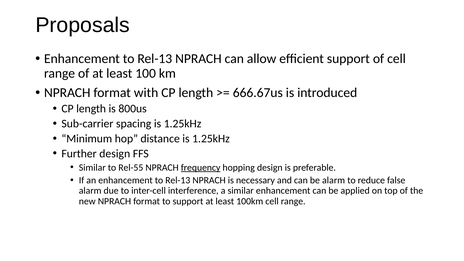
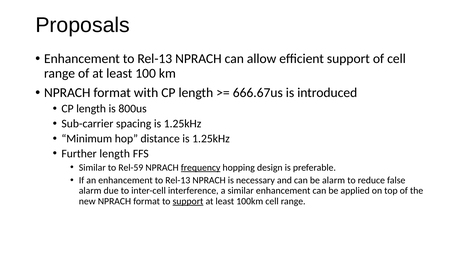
Further design: design -> length
Rel-55: Rel-55 -> Rel-59
support at (188, 201) underline: none -> present
